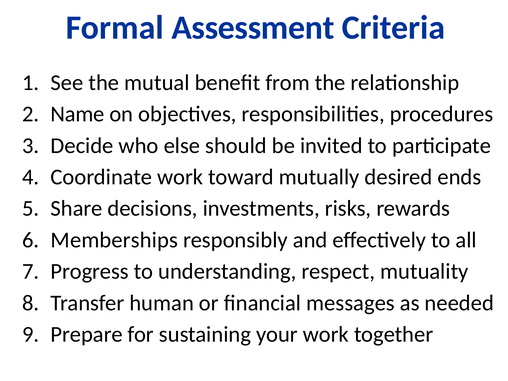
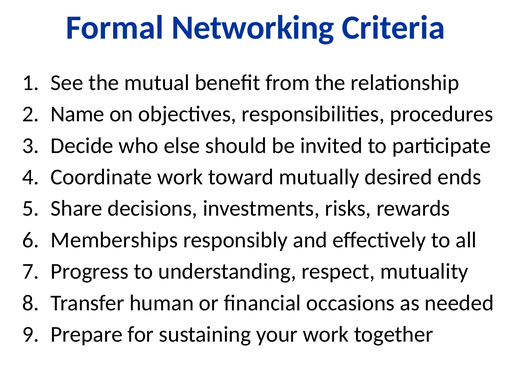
Assessment: Assessment -> Networking
messages: messages -> occasions
